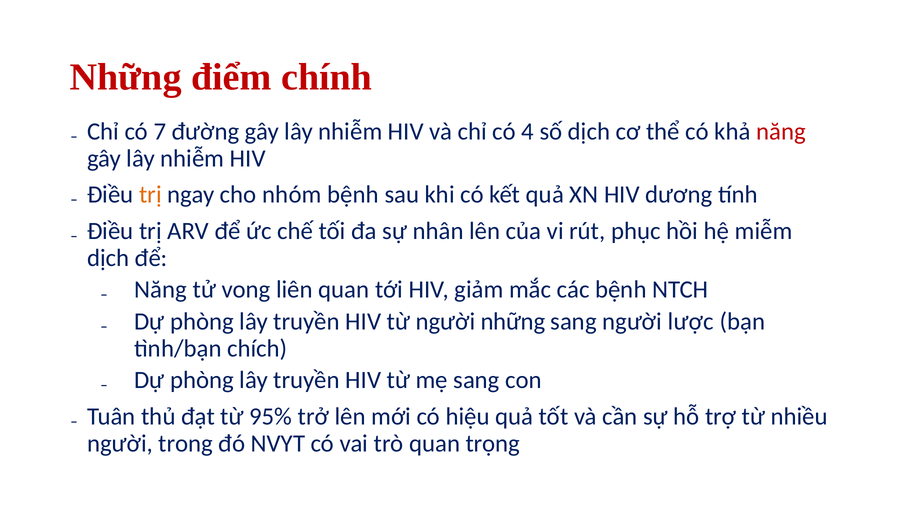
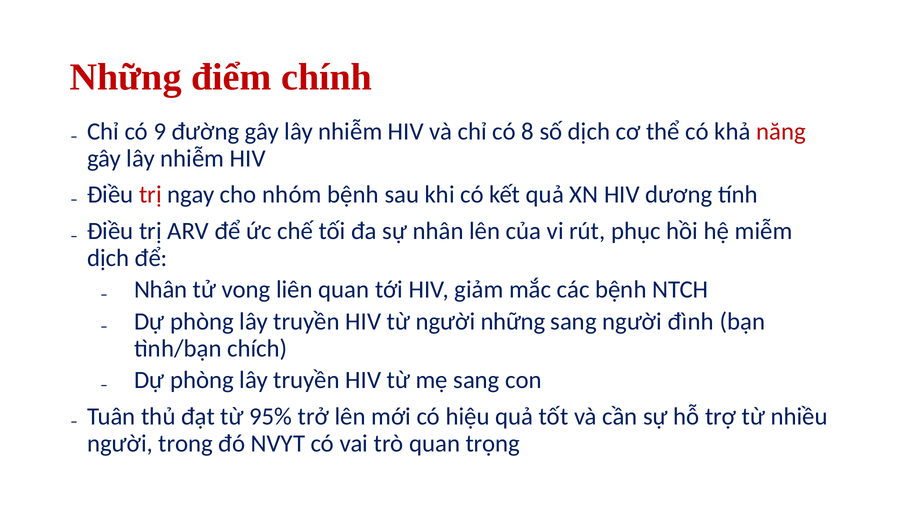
7: 7 -> 9
4: 4 -> 8
trị at (150, 194) colour: orange -> red
Năng at (161, 289): Năng -> Nhân
lược: lược -> đình
